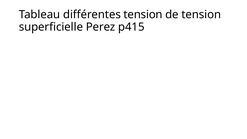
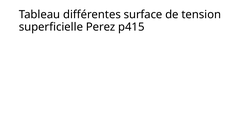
différentes tension: tension -> surface
